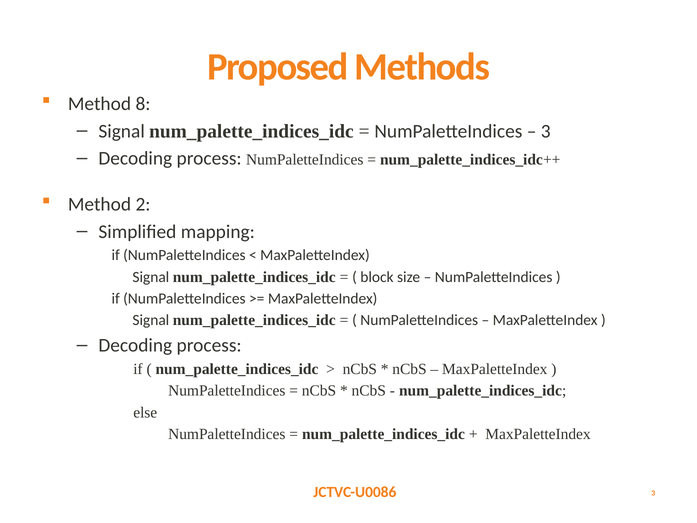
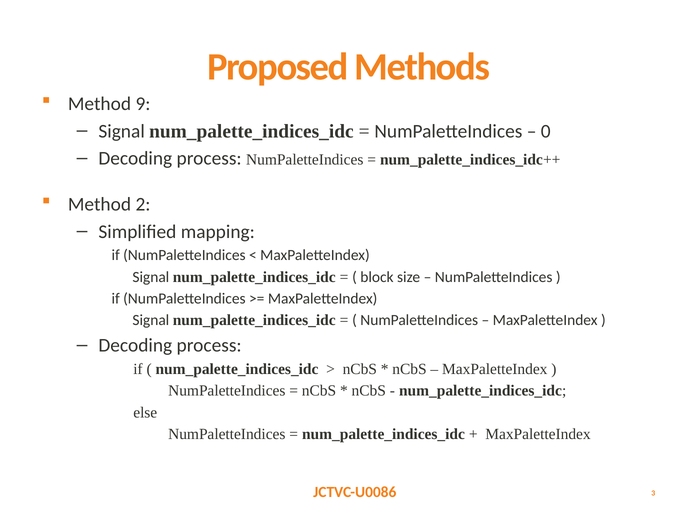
8: 8 -> 9
3 at (546, 131): 3 -> 0
